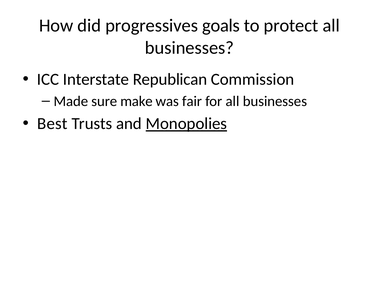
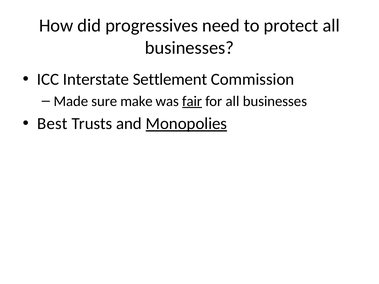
goals: goals -> need
Republican: Republican -> Settlement
fair underline: none -> present
